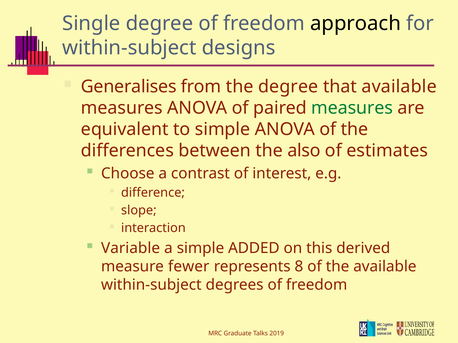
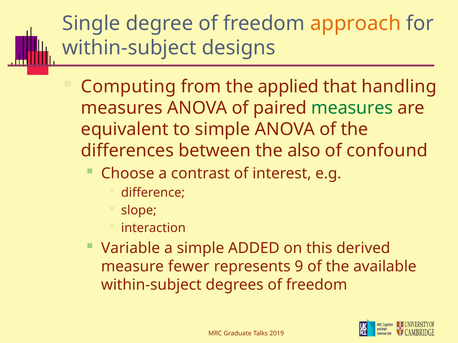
approach colour: black -> orange
Generalises: Generalises -> Computing
the degree: degree -> applied
that available: available -> handling
estimates: estimates -> confound
8: 8 -> 9
